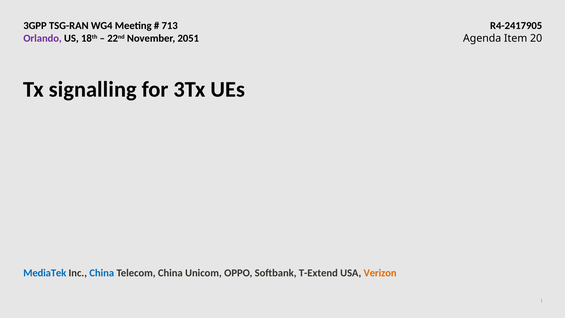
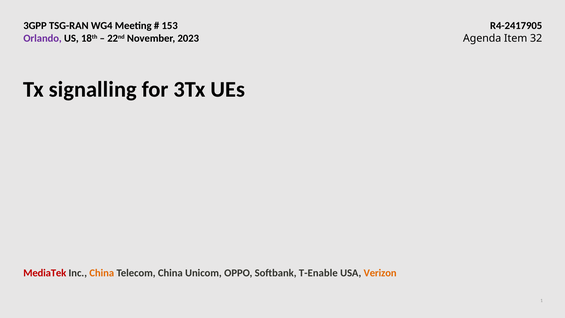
713: 713 -> 153
2051: 2051 -> 2023
20: 20 -> 32
MediaTek colour: blue -> red
China at (102, 273) colour: blue -> orange
T-Extend: T-Extend -> T-Enable
